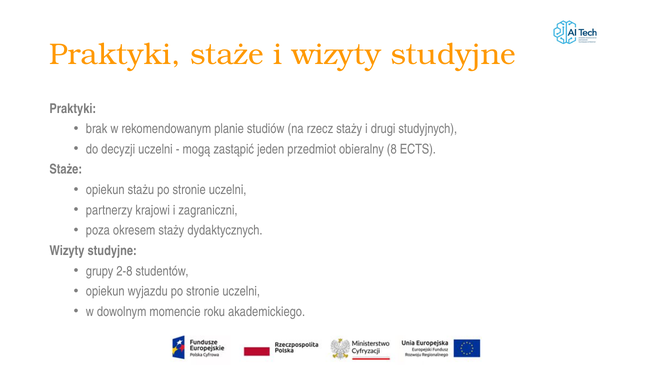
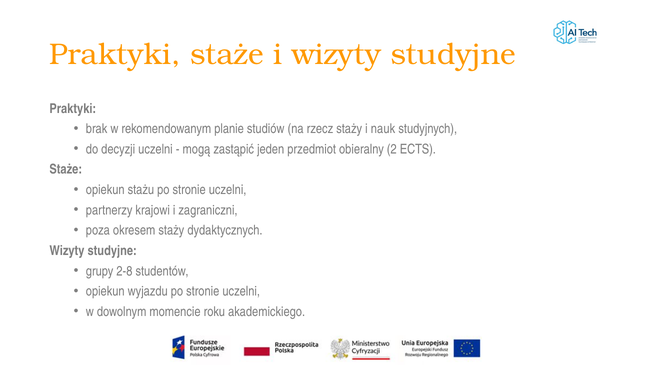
drugi: drugi -> nauk
8: 8 -> 2
